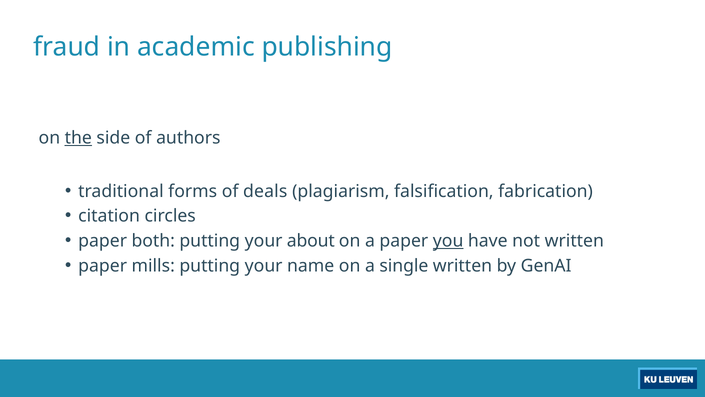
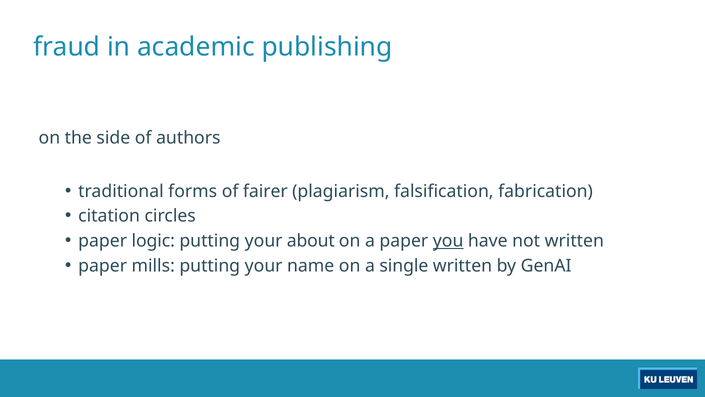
the underline: present -> none
deals: deals -> fairer
both: both -> logic
